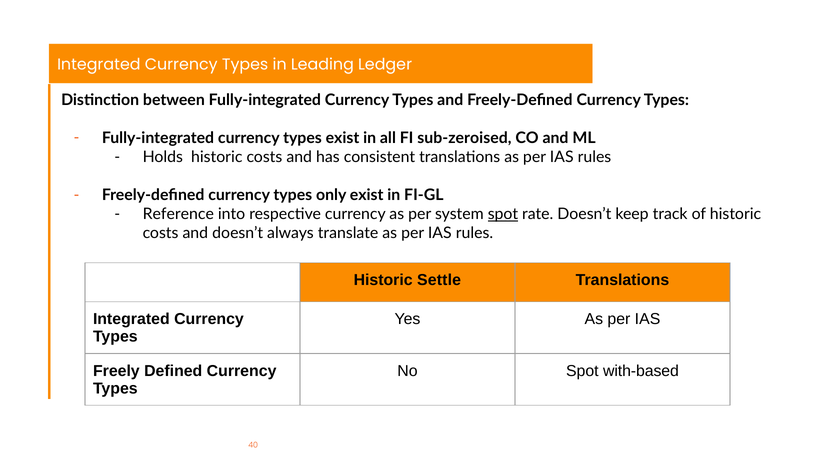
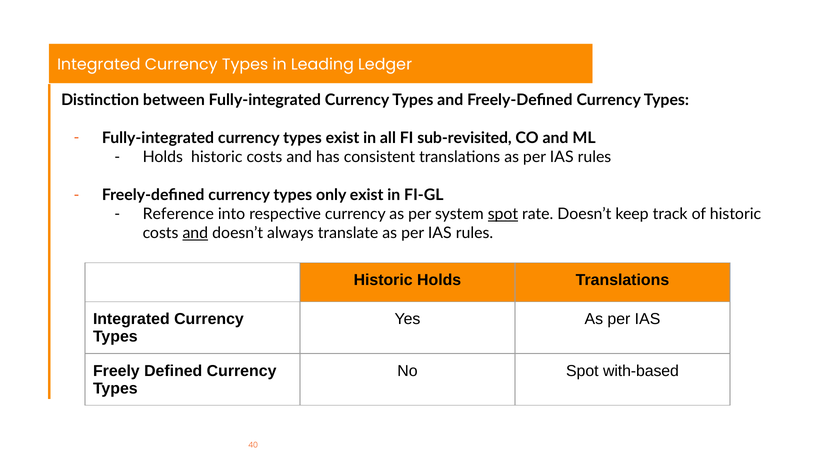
sub-zeroised: sub-zeroised -> sub-revisited
and at (195, 233) underline: none -> present
Historic Settle: Settle -> Holds
